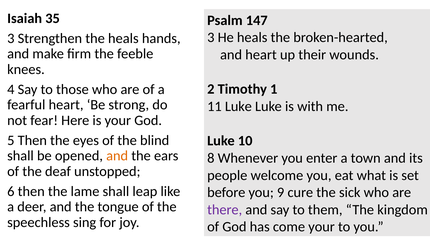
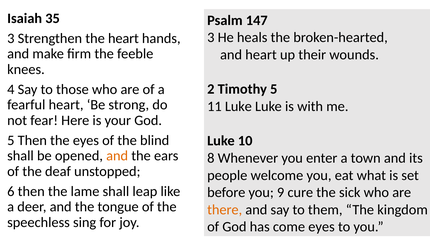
the heals: heals -> heart
Timothy 1: 1 -> 5
there colour: purple -> orange
come your: your -> eyes
